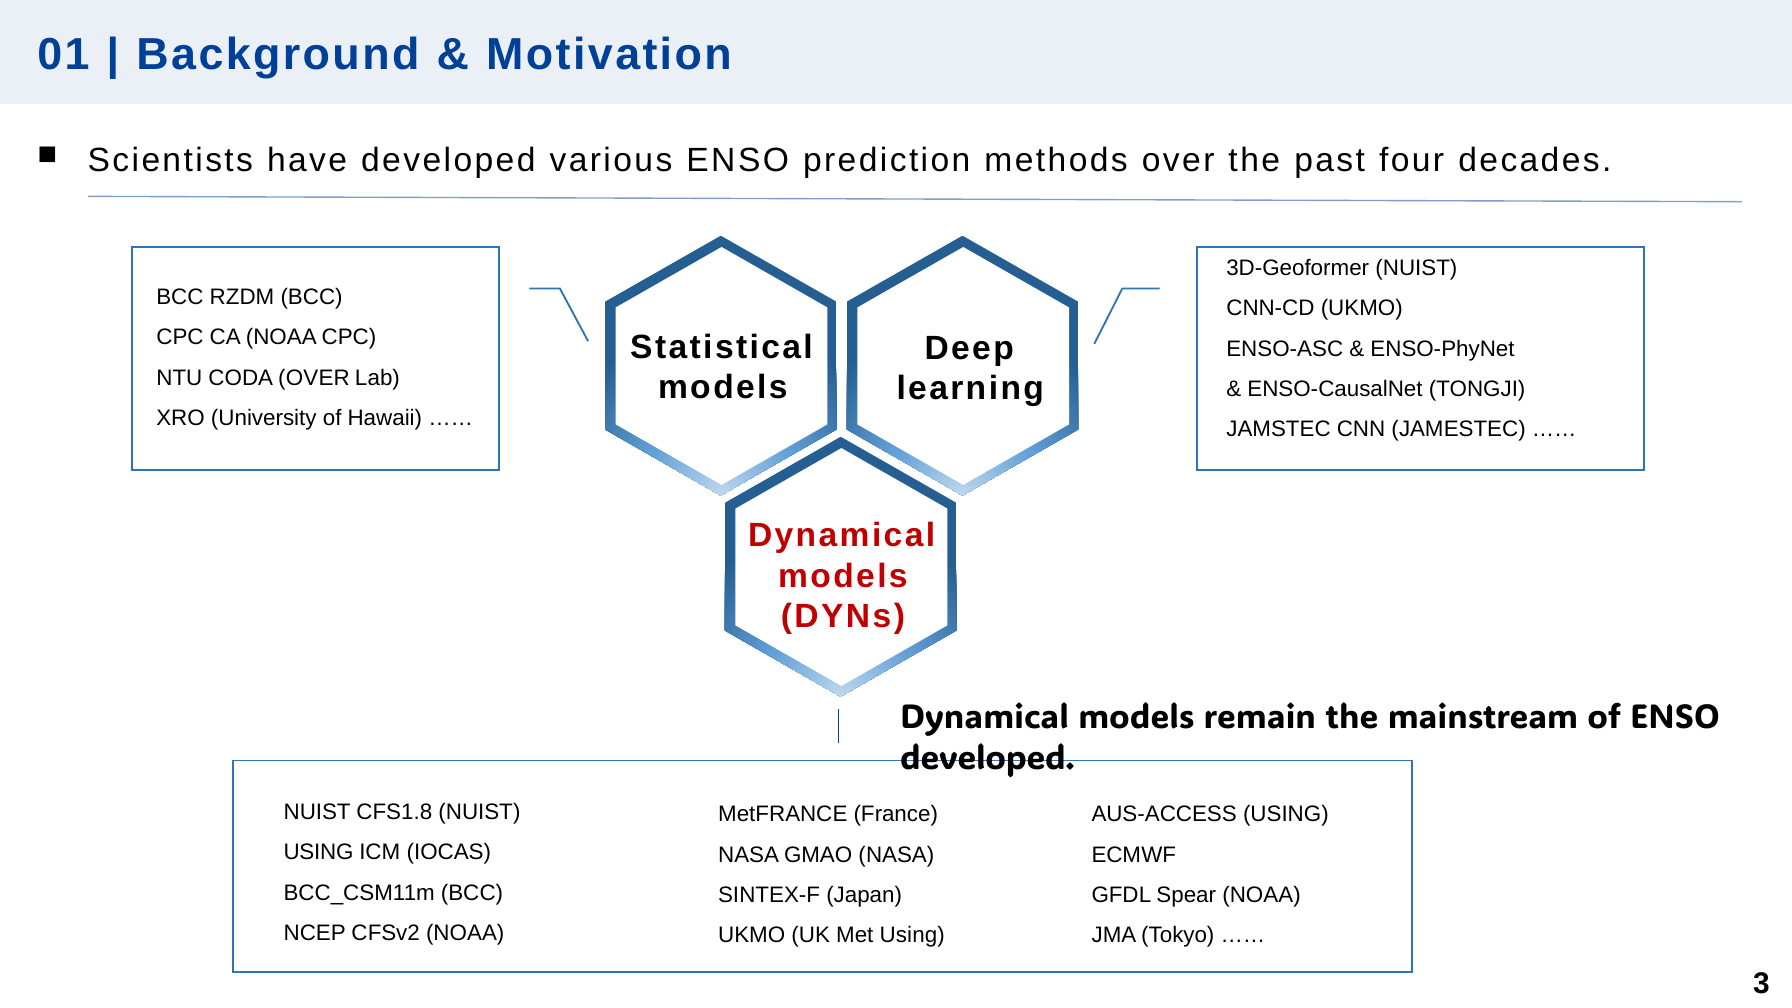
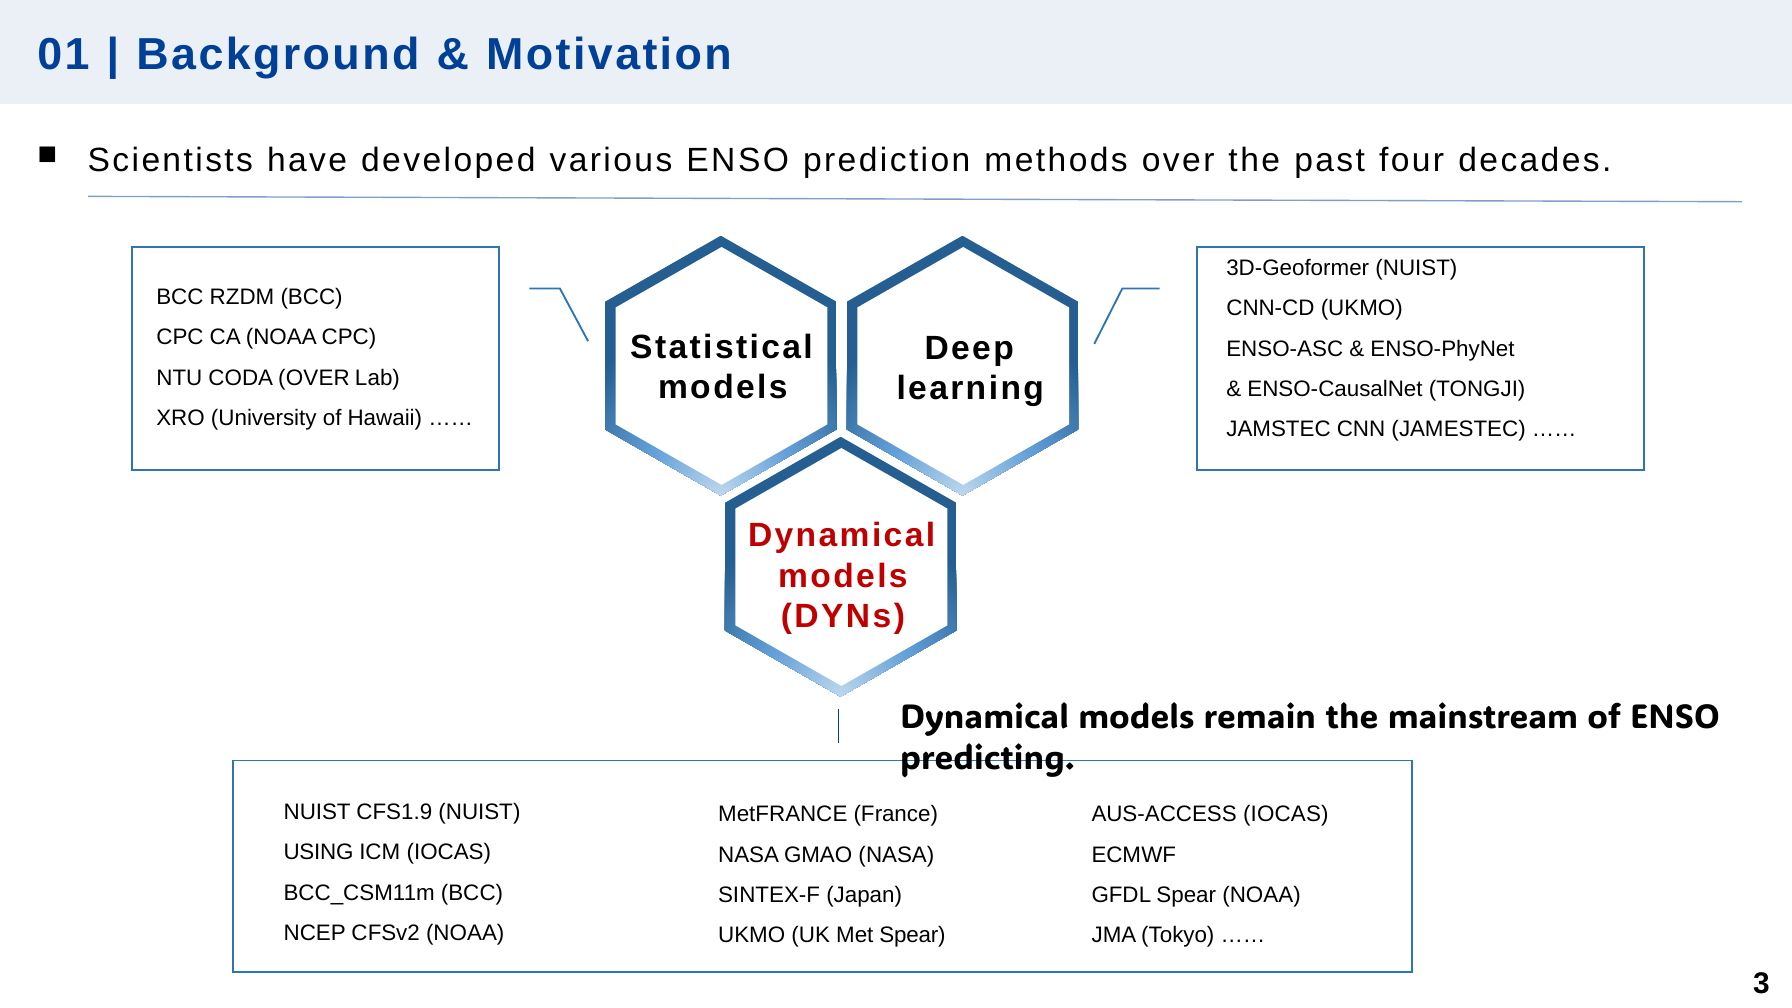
developed at (988, 758): developed -> predicting
CFS1.8: CFS1.8 -> CFS1.9
AUS-ACCESS USING: USING -> IOCAS
Met Using: Using -> Spear
